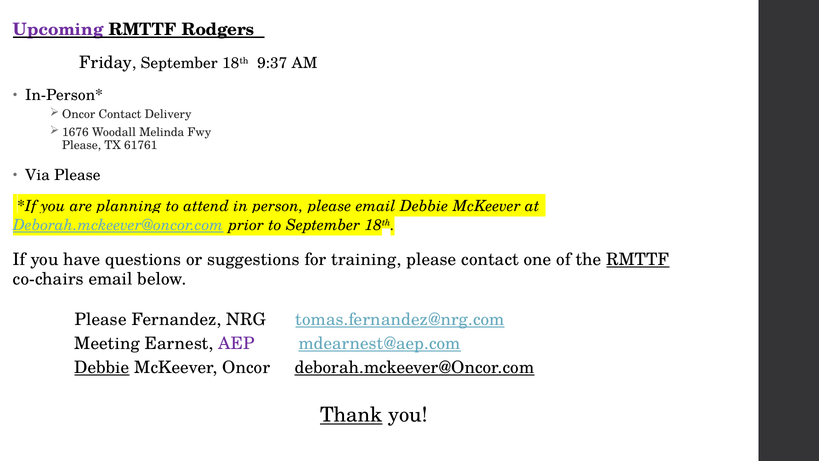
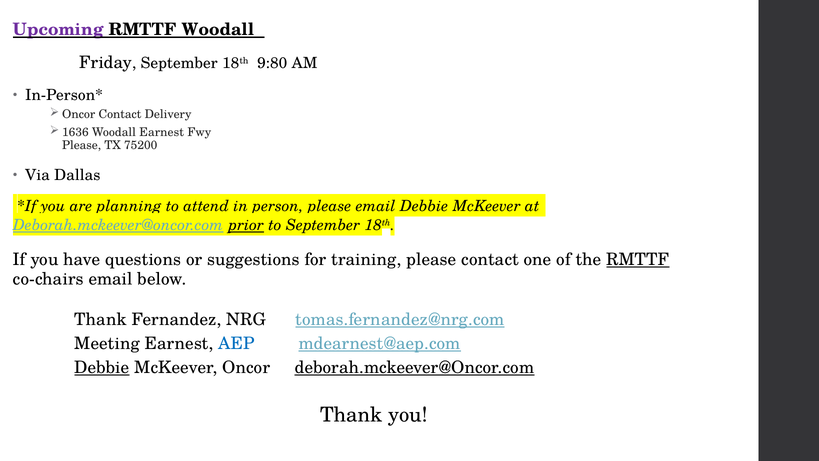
RMTTF Rodgers: Rodgers -> Woodall
9:37: 9:37 -> 9:80
1676: 1676 -> 1636
Woodall Melinda: Melinda -> Earnest
61761: 61761 -> 75200
Via Please: Please -> Dallas
prior underline: none -> present
Please at (101, 320): Please -> Thank
AEP colour: purple -> blue
Thank at (351, 415) underline: present -> none
